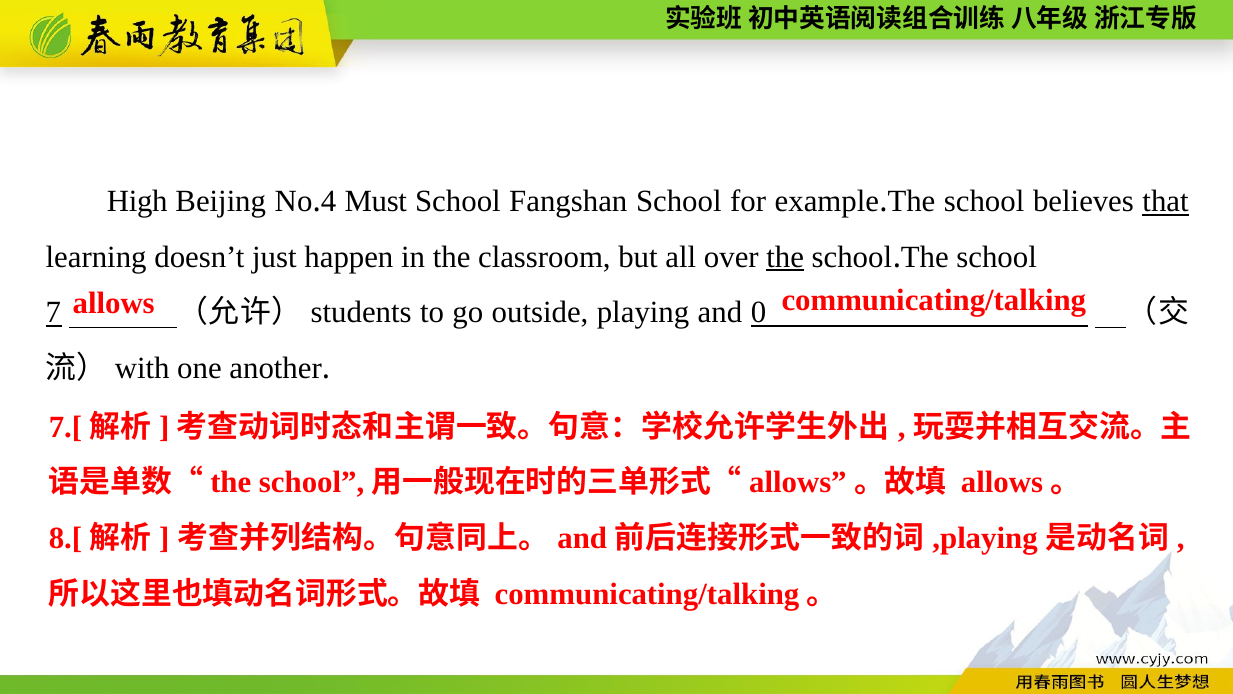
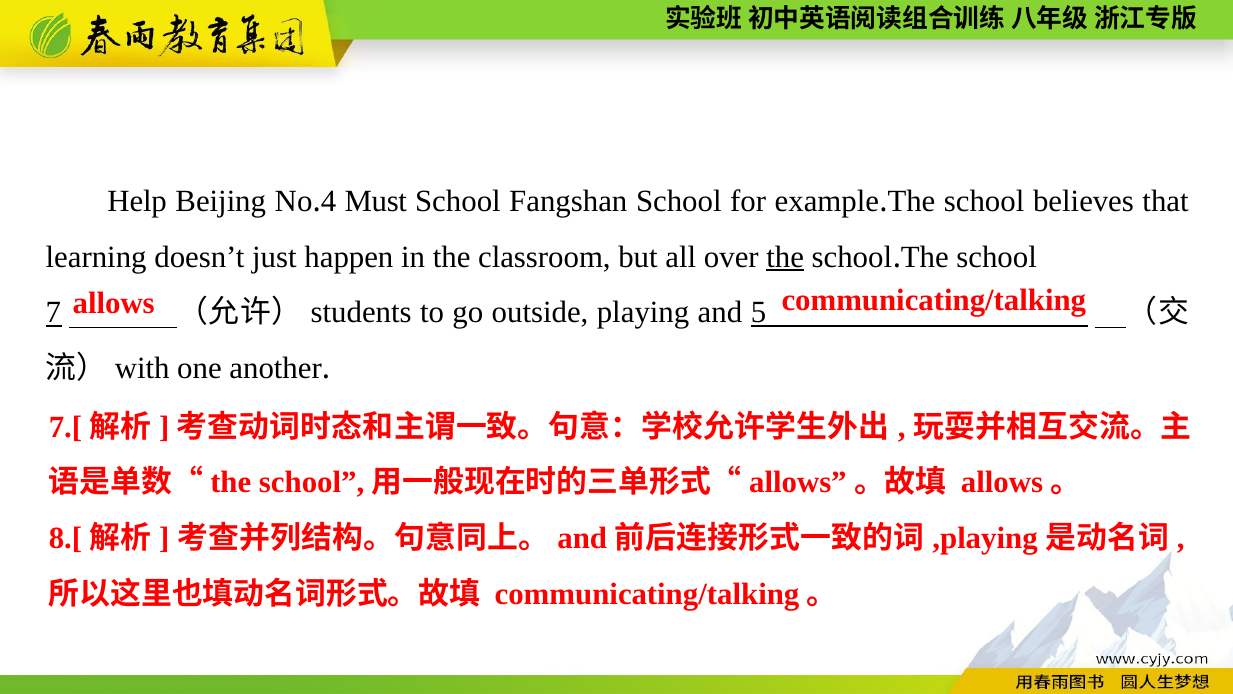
High: High -> Help
that underline: present -> none
0: 0 -> 5
